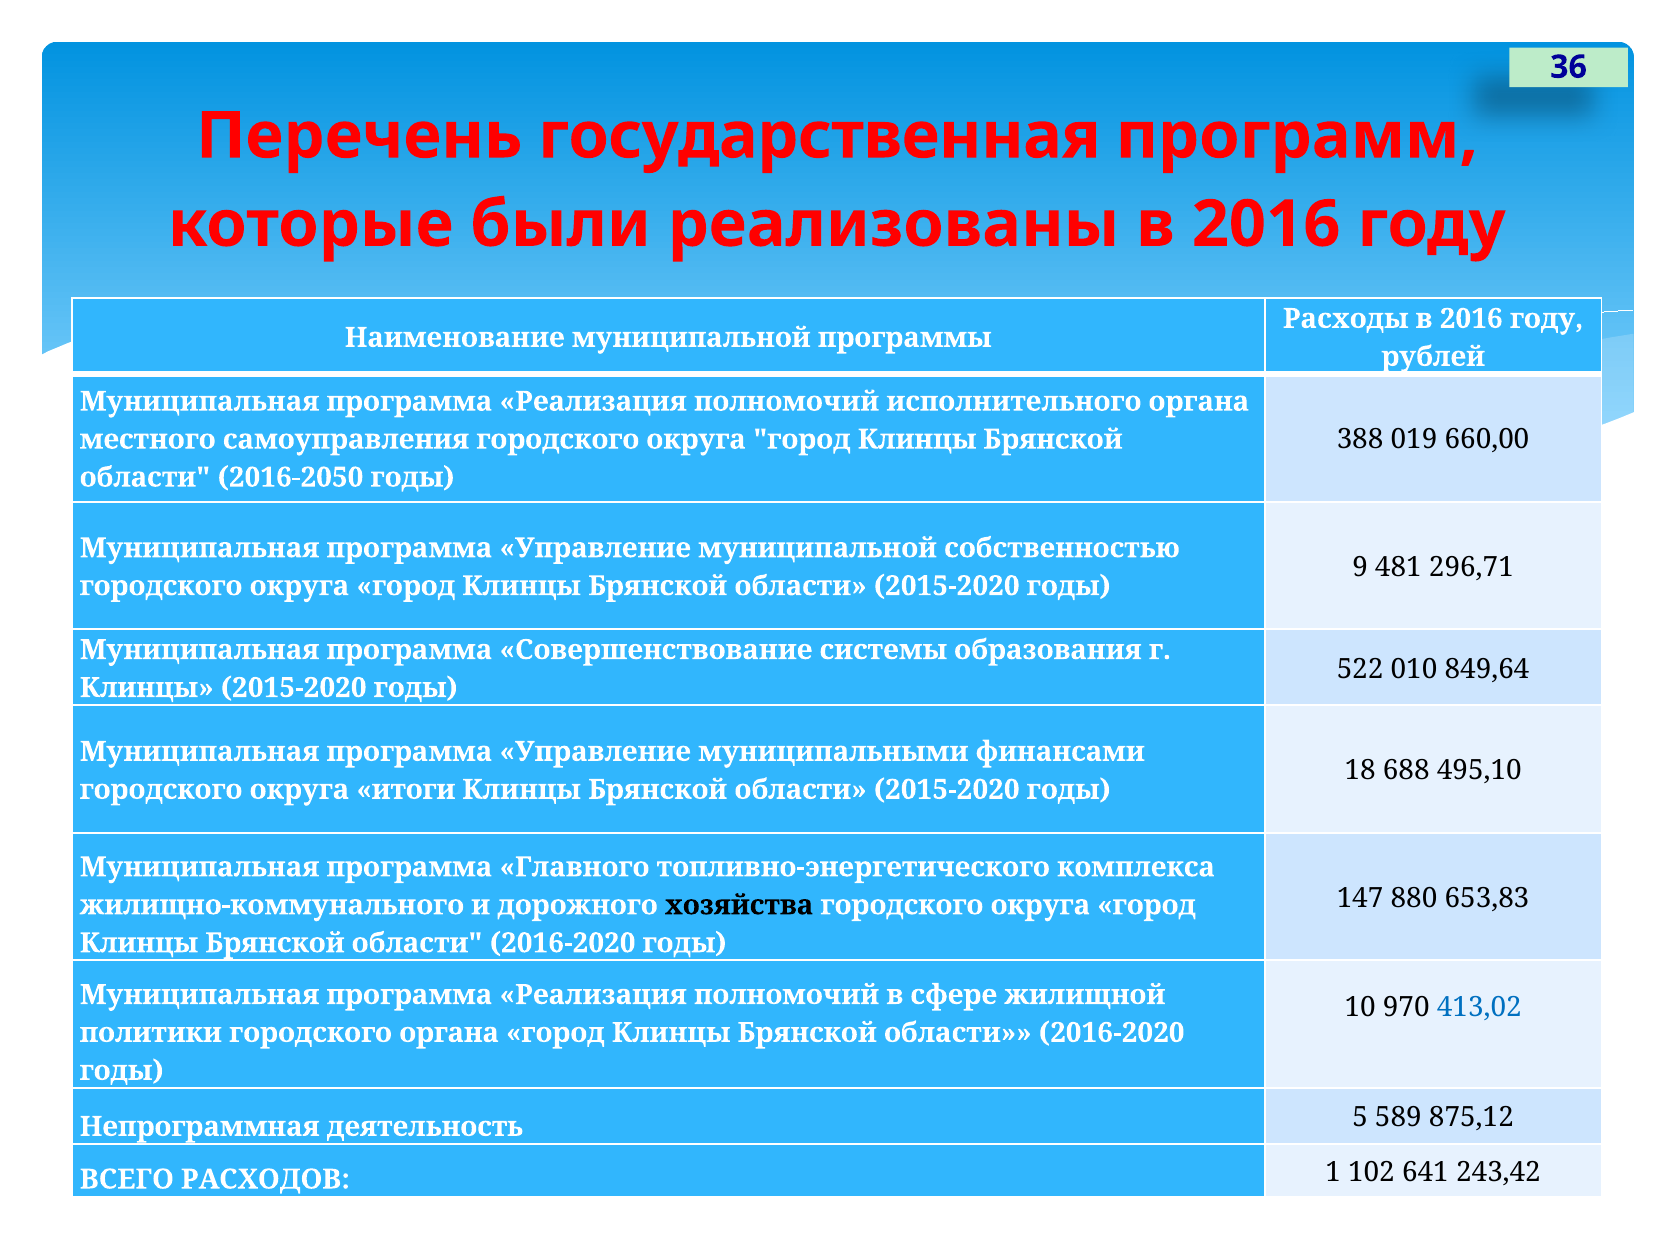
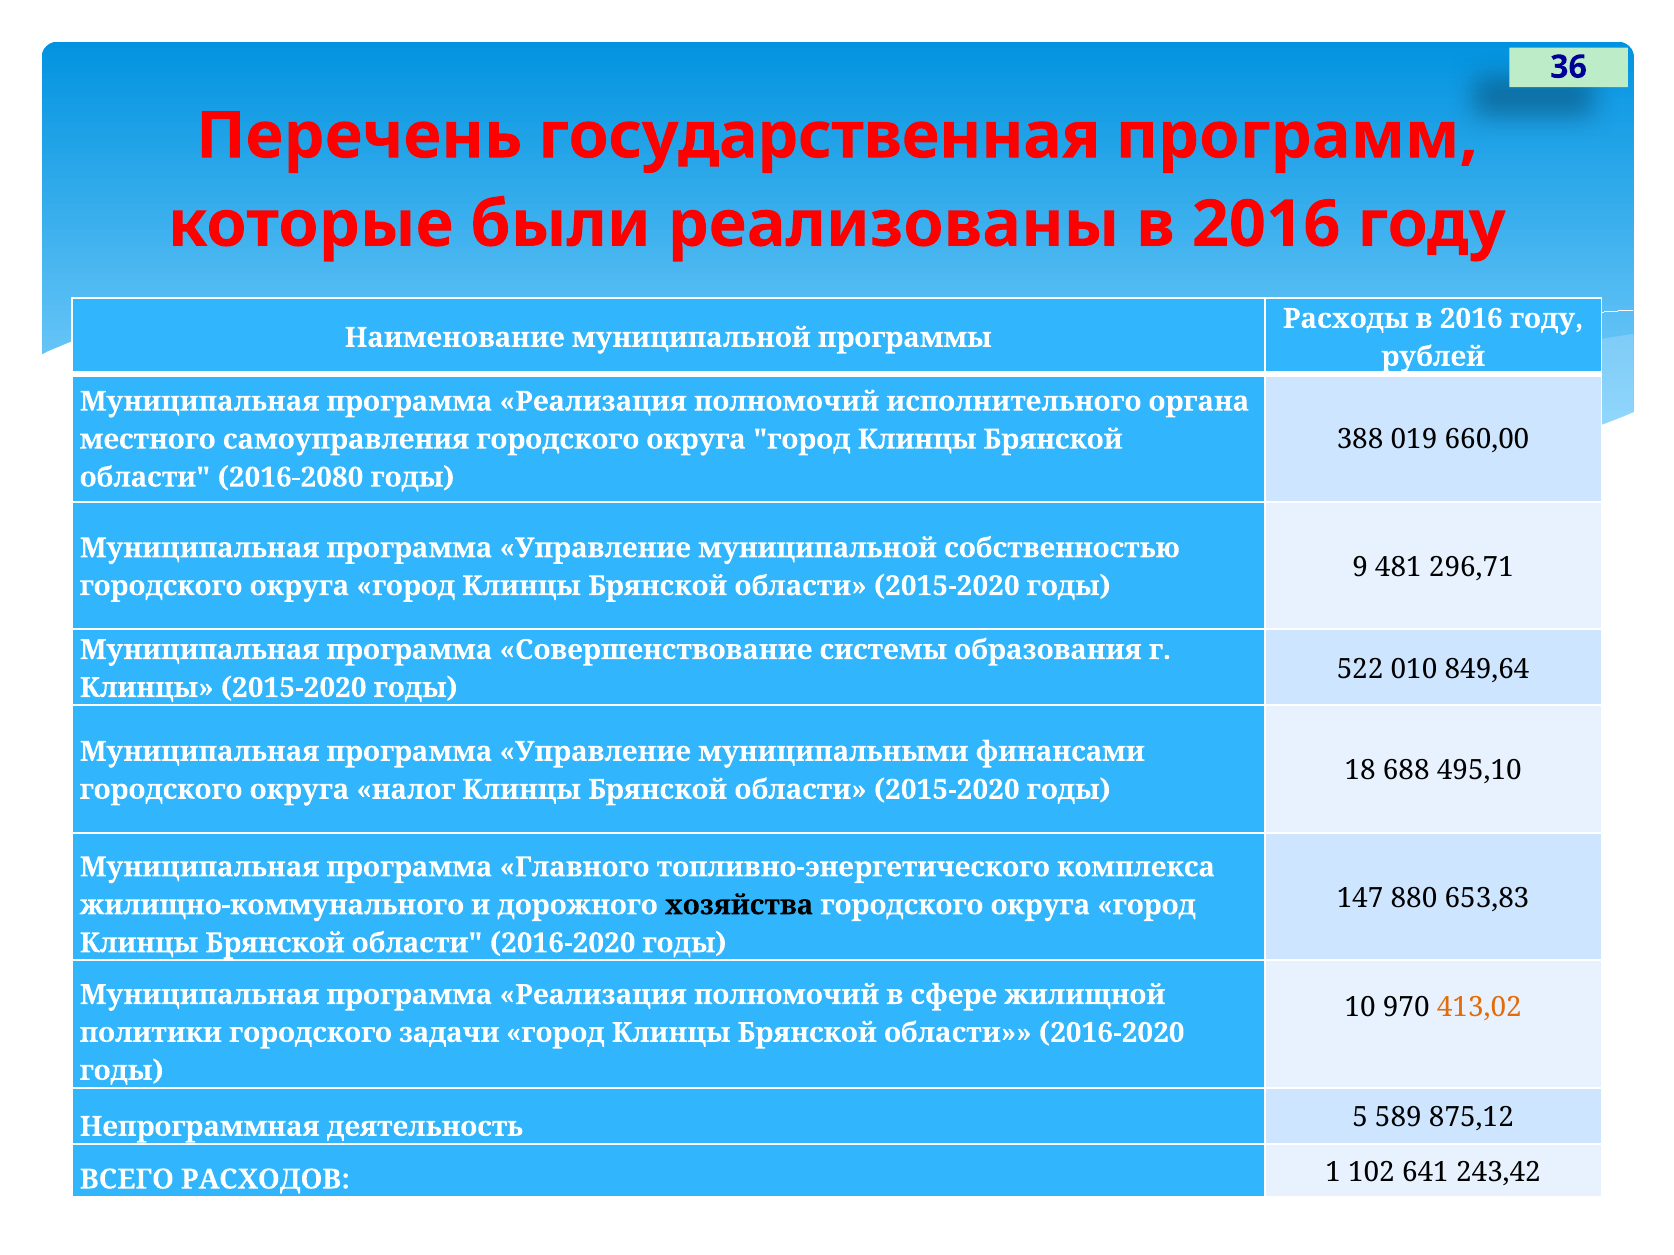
2016-2050: 2016-2050 -> 2016-2080
итоги: итоги -> налог
413,02 colour: blue -> orange
городского органа: органа -> задачи
